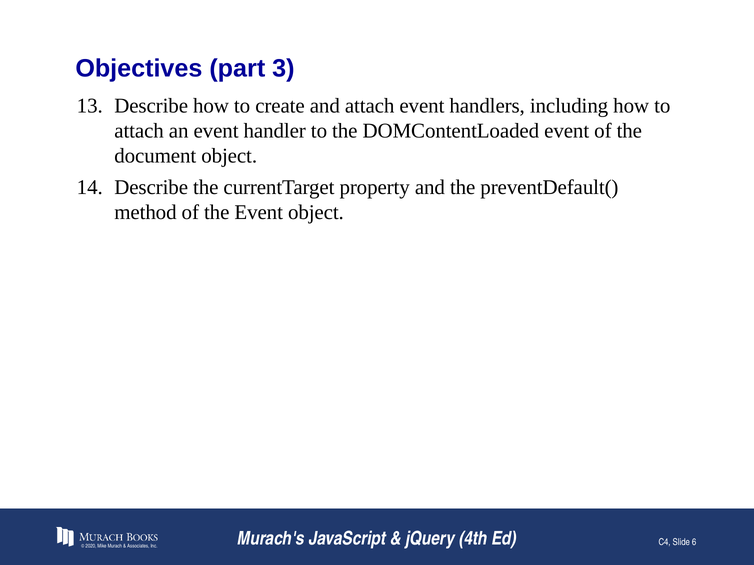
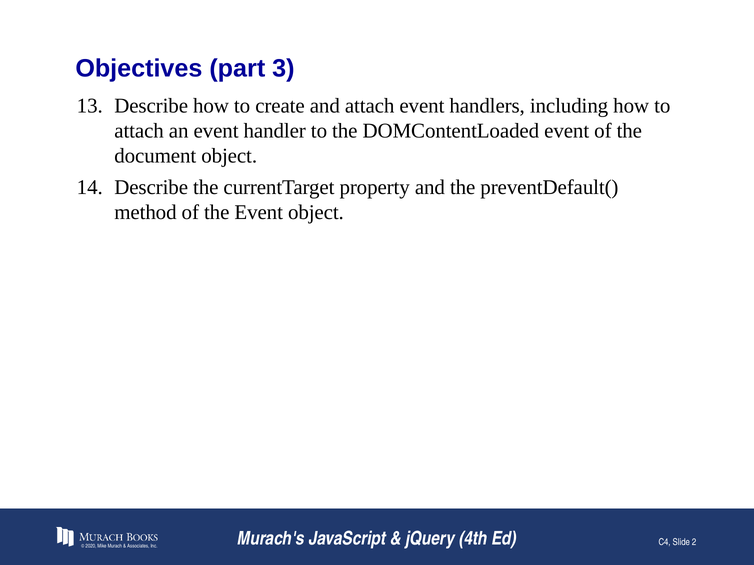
6: 6 -> 2
